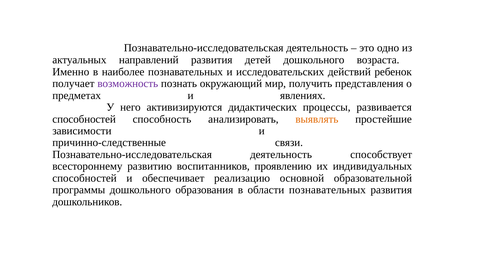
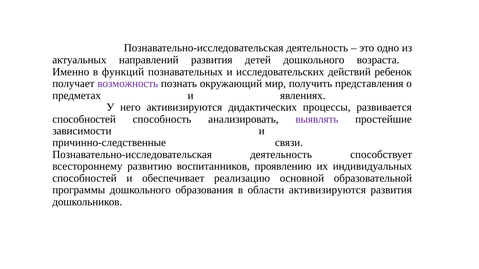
наиболее: наиболее -> функций
выявлять colour: orange -> purple
области познавательных: познавательных -> активизируются
